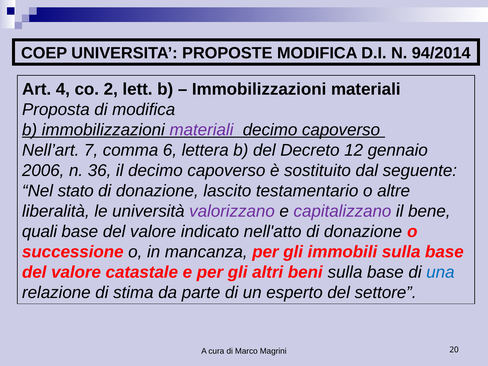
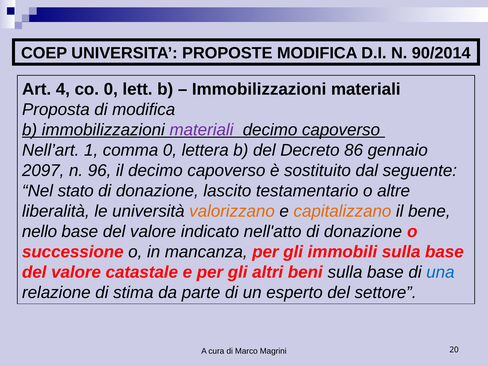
94/2014: 94/2014 -> 90/2014
co 2: 2 -> 0
7: 7 -> 1
comma 6: 6 -> 0
12: 12 -> 86
2006: 2006 -> 2097
36: 36 -> 96
valorizzano colour: purple -> orange
capitalizzano colour: purple -> orange
quali: quali -> nello
